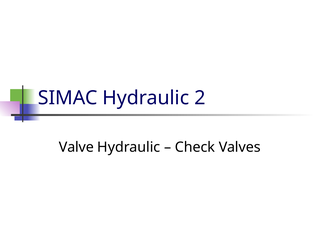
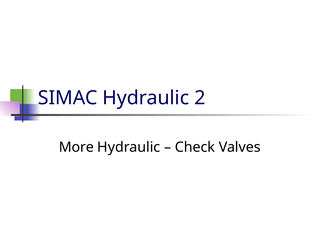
Valve: Valve -> More
